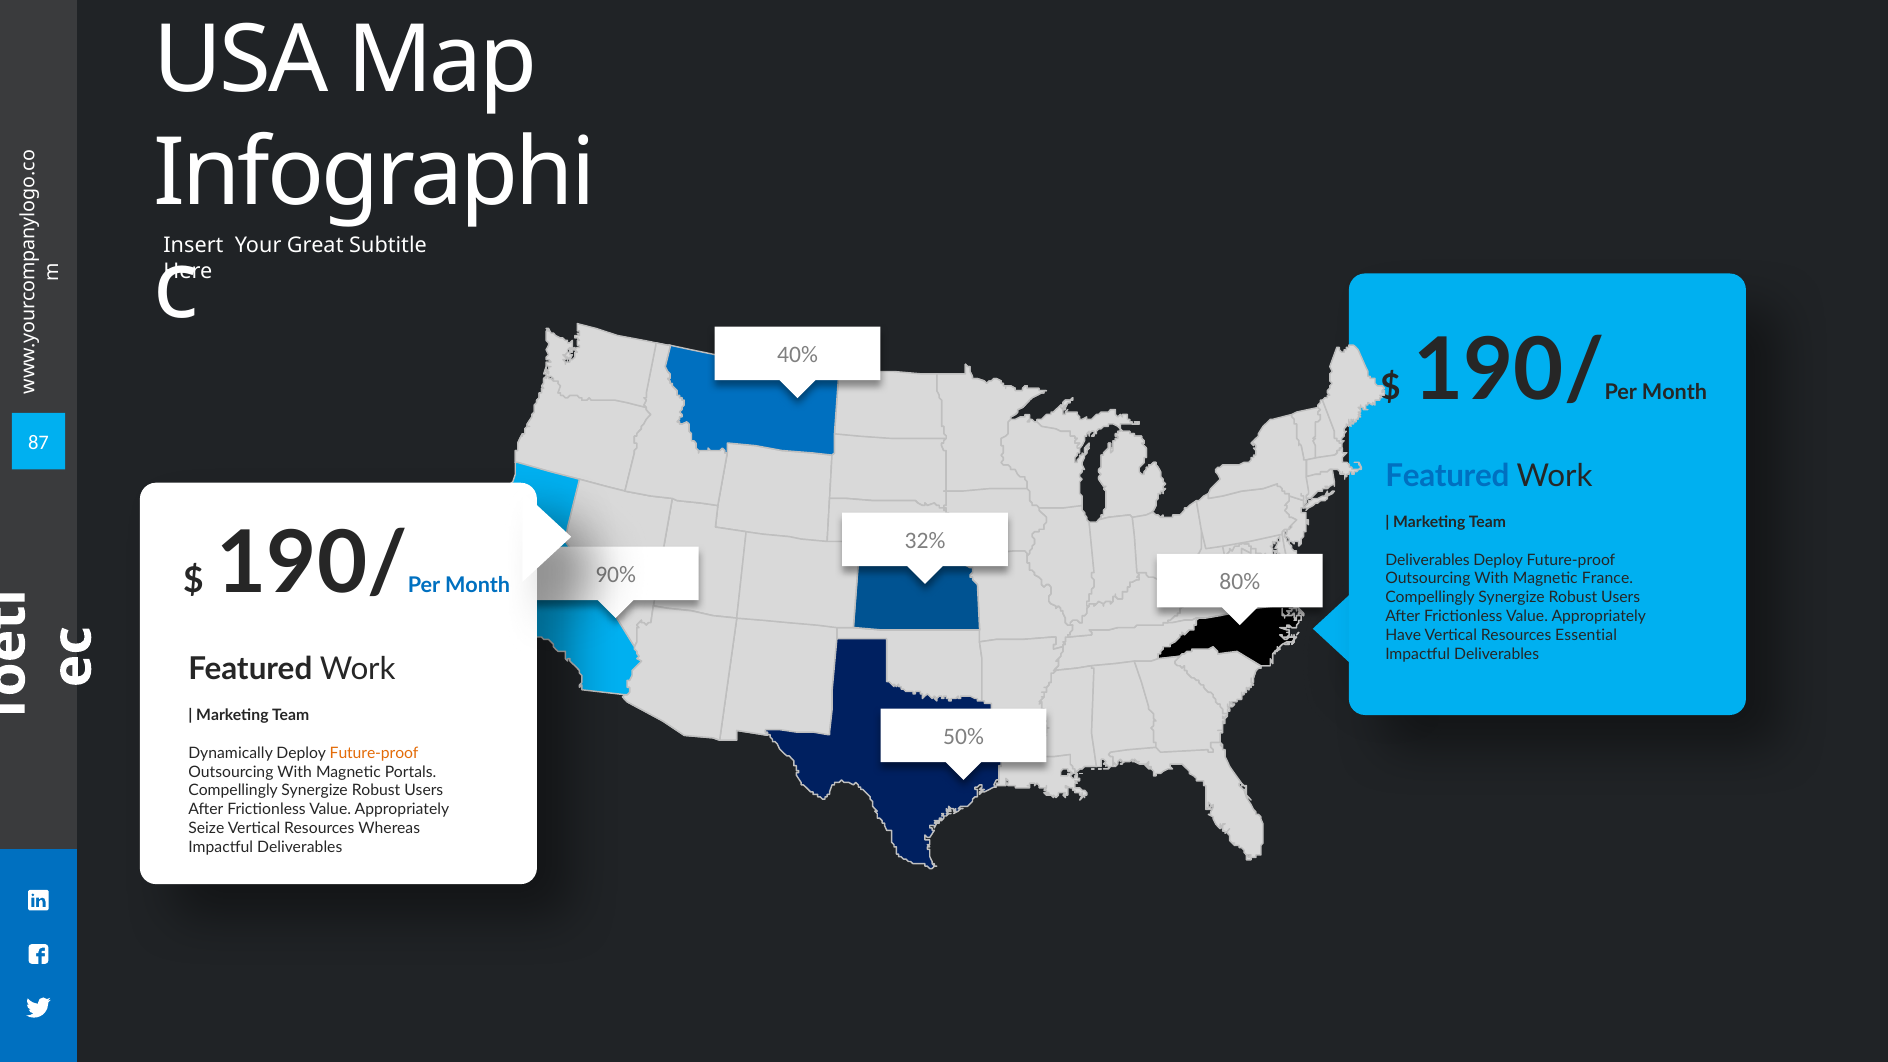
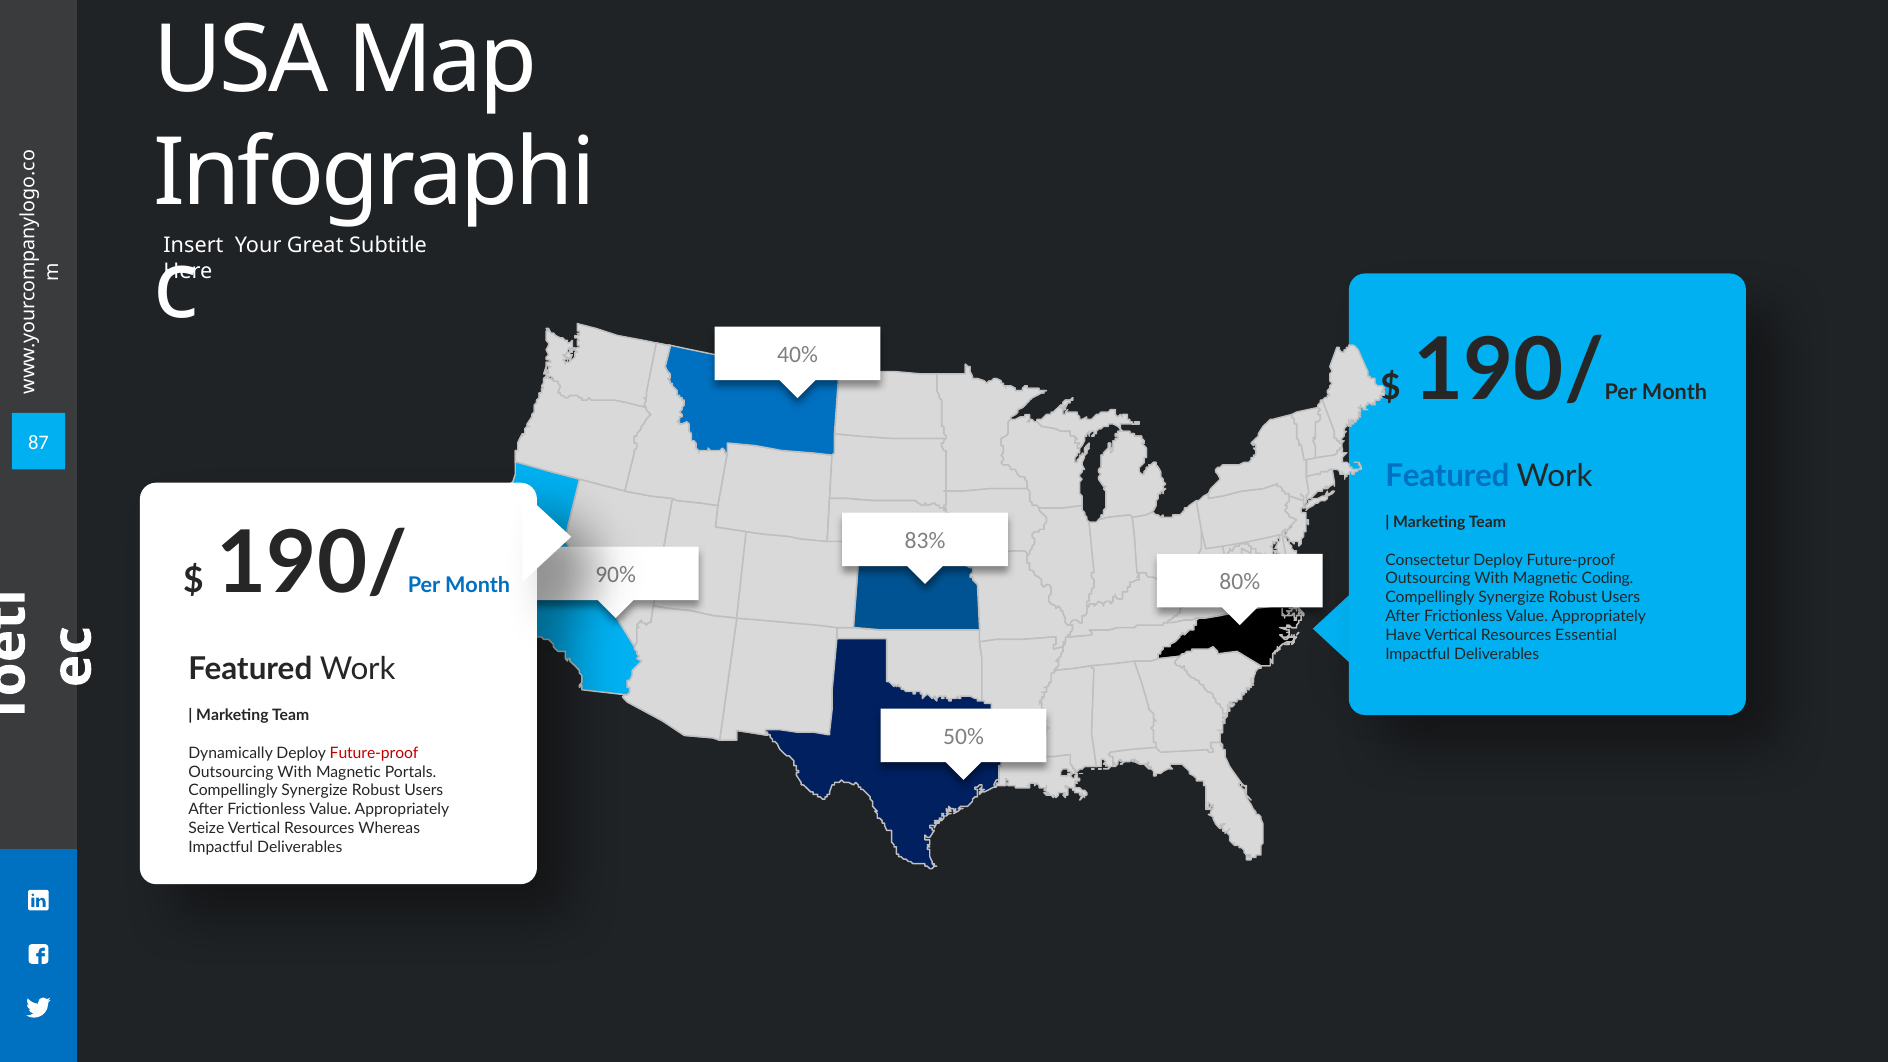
32%: 32% -> 83%
Deliverables at (1428, 560): Deliverables -> Consectetur
France: France -> Coding
Future-proof at (374, 753) colour: orange -> red
